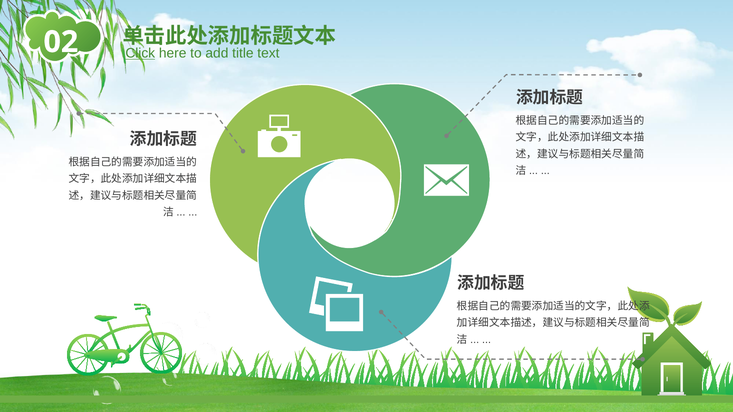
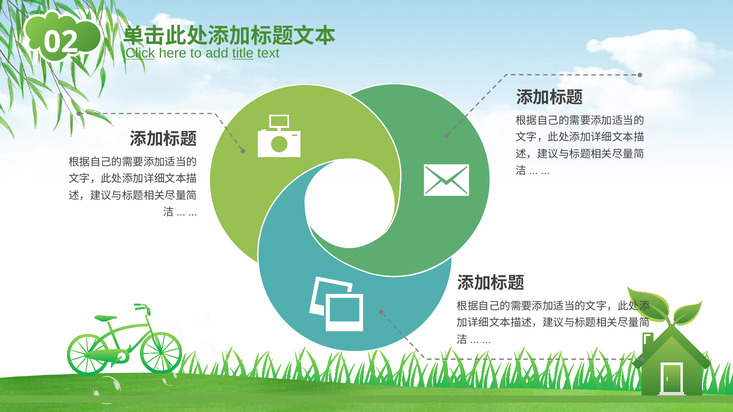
title underline: none -> present
